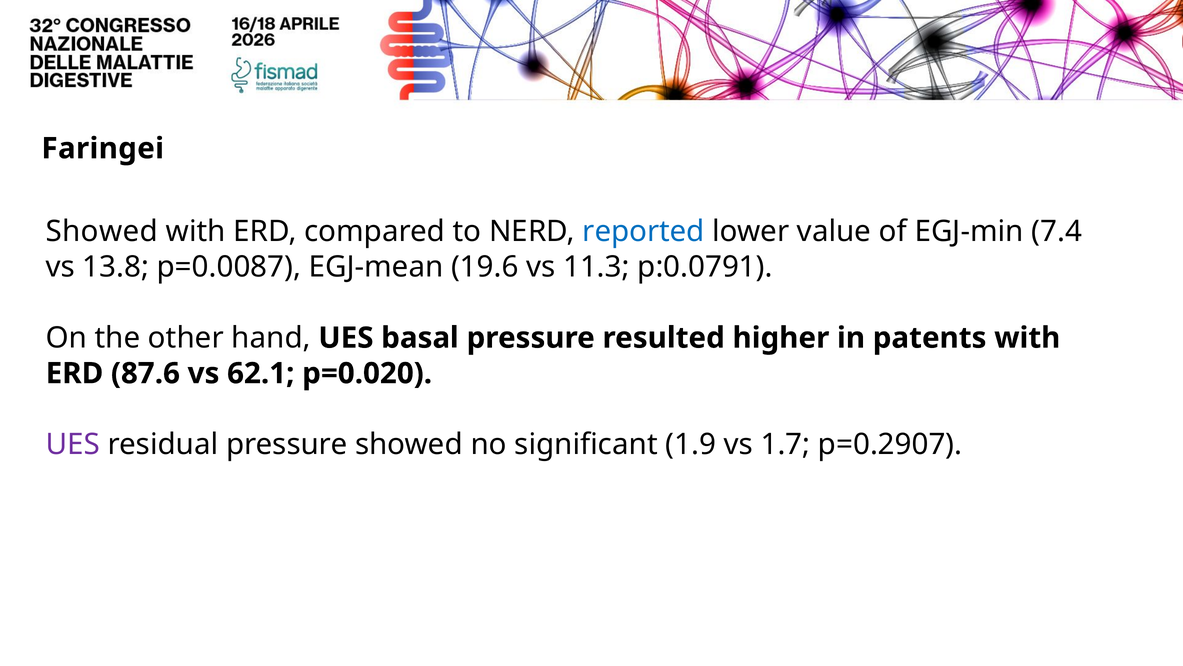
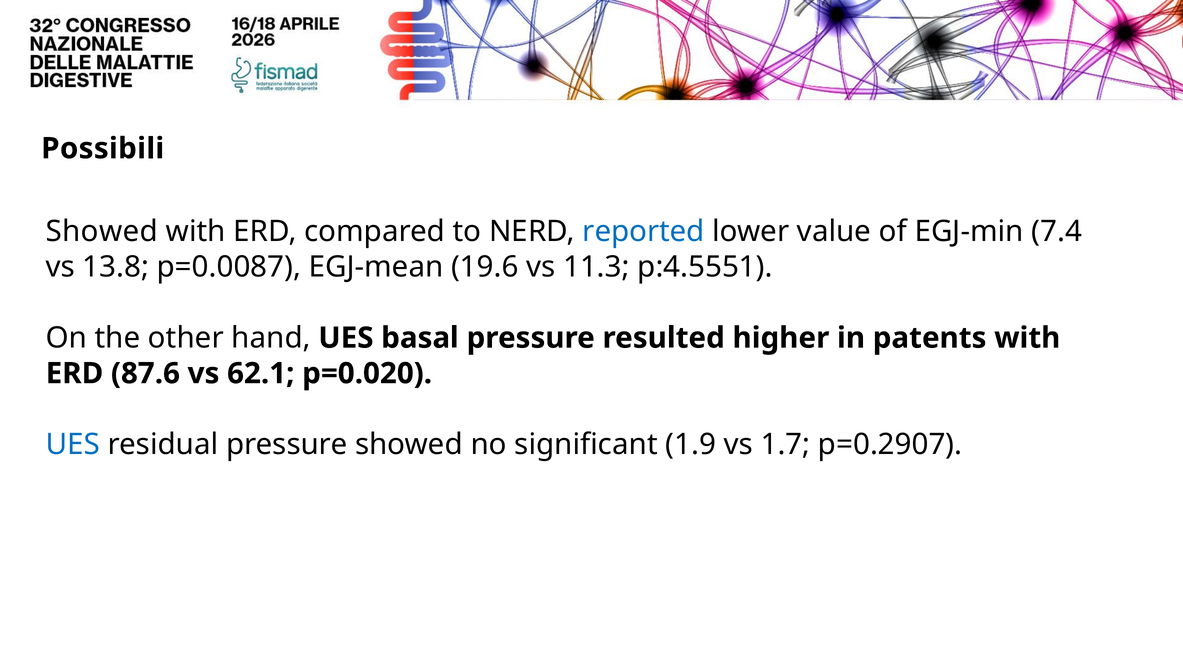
Faringei: Faringei -> Possibili
p:0.0791: p:0.0791 -> p:4.5551
UES at (73, 444) colour: purple -> blue
